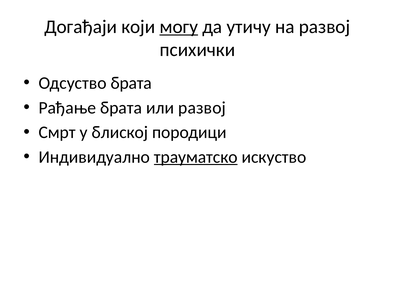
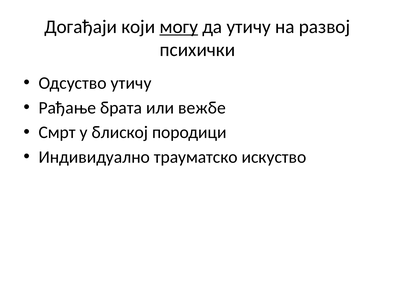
Одсуство брата: брата -> утичу
или развој: развој -> вежбе
трауматско underline: present -> none
